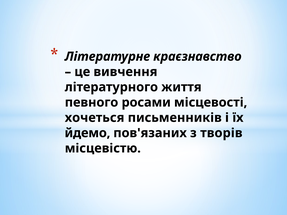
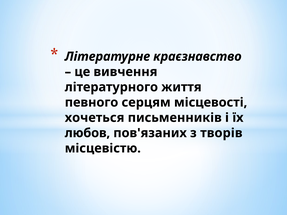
росами: росами -> серцям
йдемо: йдемо -> любов
